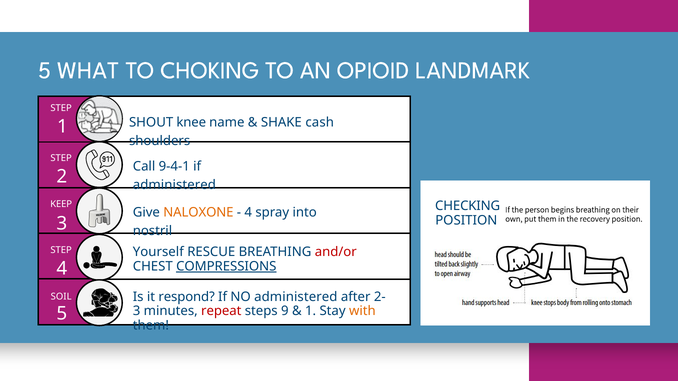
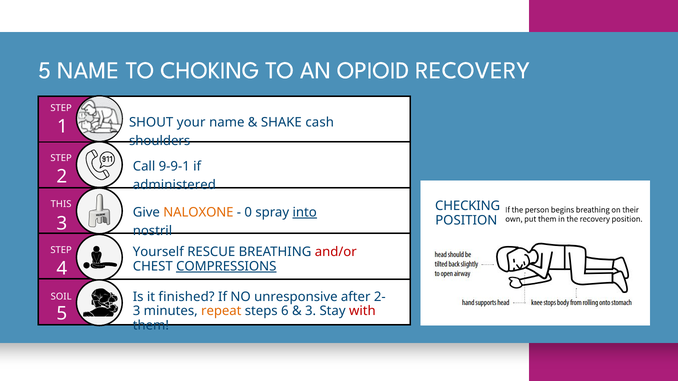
5 WHAT: WHAT -> NAME
OPIOID LANDMARK: LANDMARK -> RECOVERY
knee: knee -> your
9-4-1: 9-4-1 -> 9-9-1
KEEP: KEEP -> THIS
4 at (248, 213): 4 -> 0
into underline: none -> present
respond: respond -> finished
NO administered: administered -> unresponsive
repeat colour: red -> orange
9: 9 -> 6
1 at (311, 311): 1 -> 3
with colour: orange -> red
